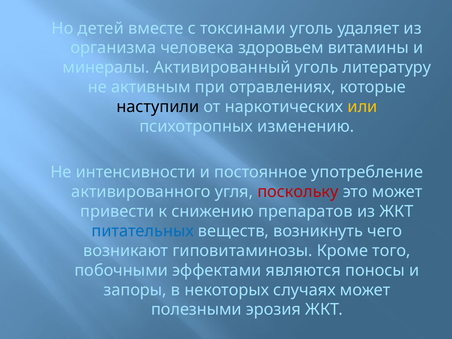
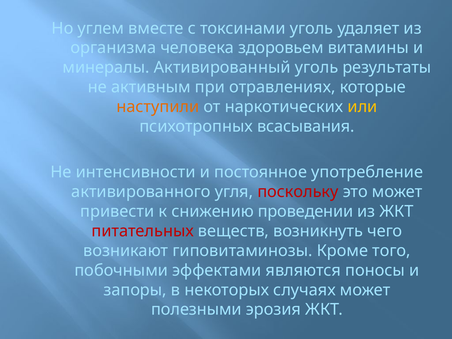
детей: детей -> углем
литературу: литературу -> результаты
наступили colour: black -> orange
изменению: изменению -> всасывания
препаратов: препаратов -> проведении
питательных colour: blue -> red
